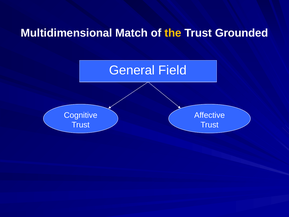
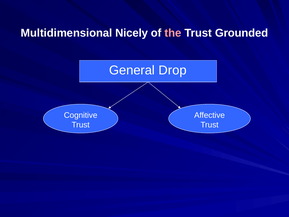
Match: Match -> Nicely
the colour: yellow -> pink
Field: Field -> Drop
